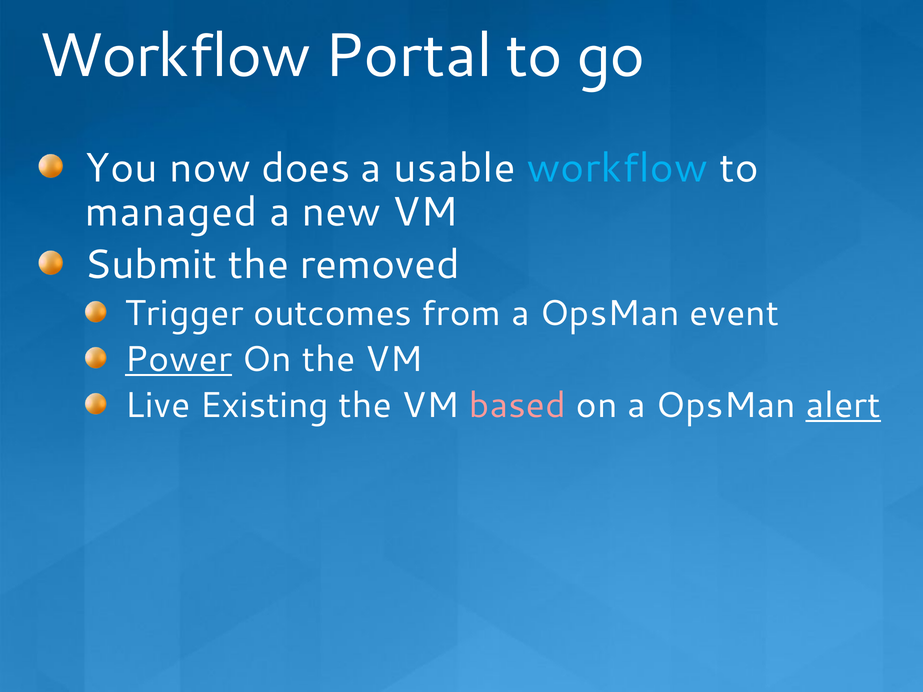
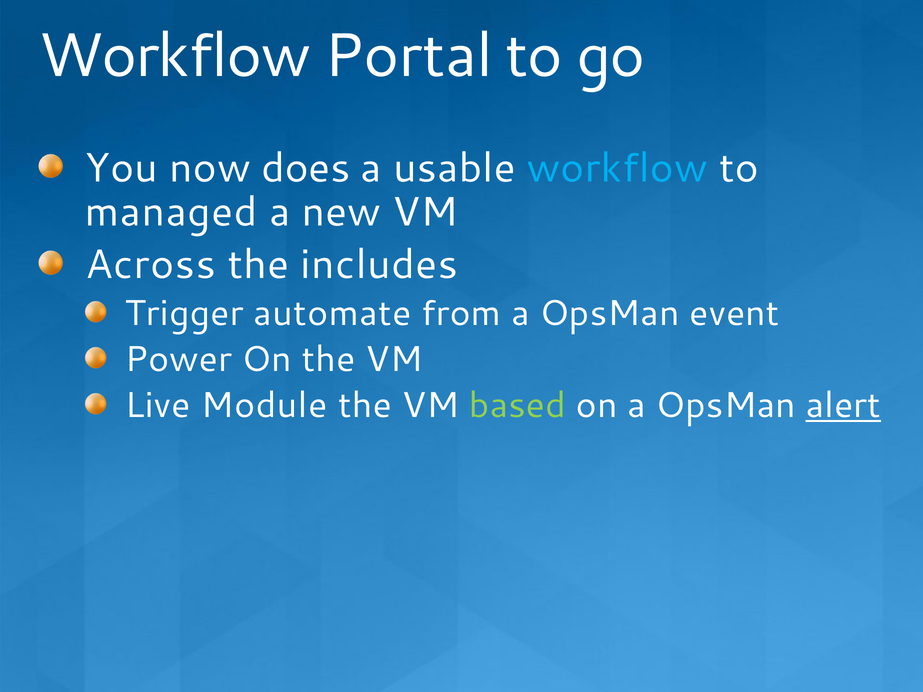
Submit: Submit -> Across
removed: removed -> includes
outcomes: outcomes -> automate
Power underline: present -> none
Existing: Existing -> Module
based colour: pink -> light green
